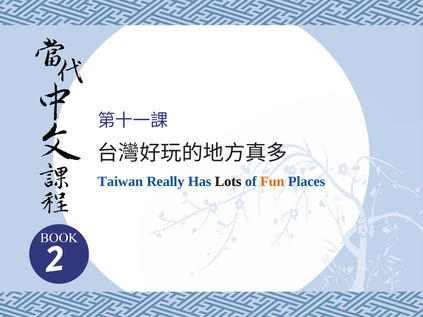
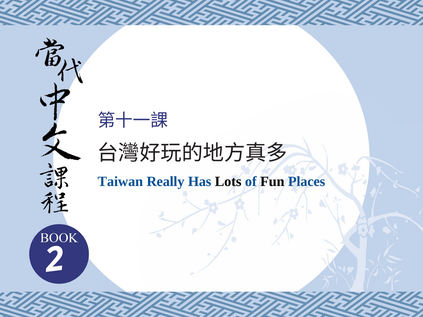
Fun colour: orange -> black
